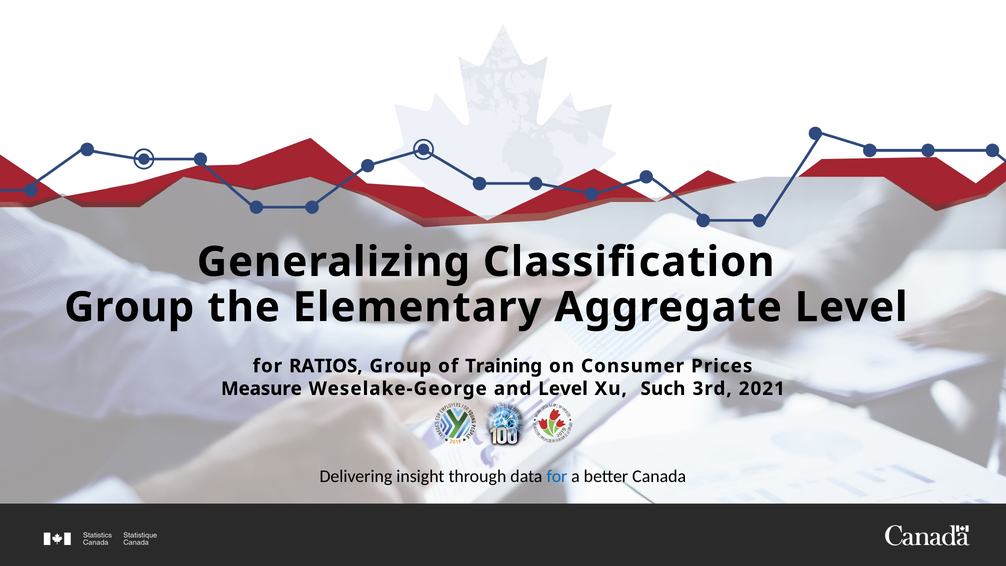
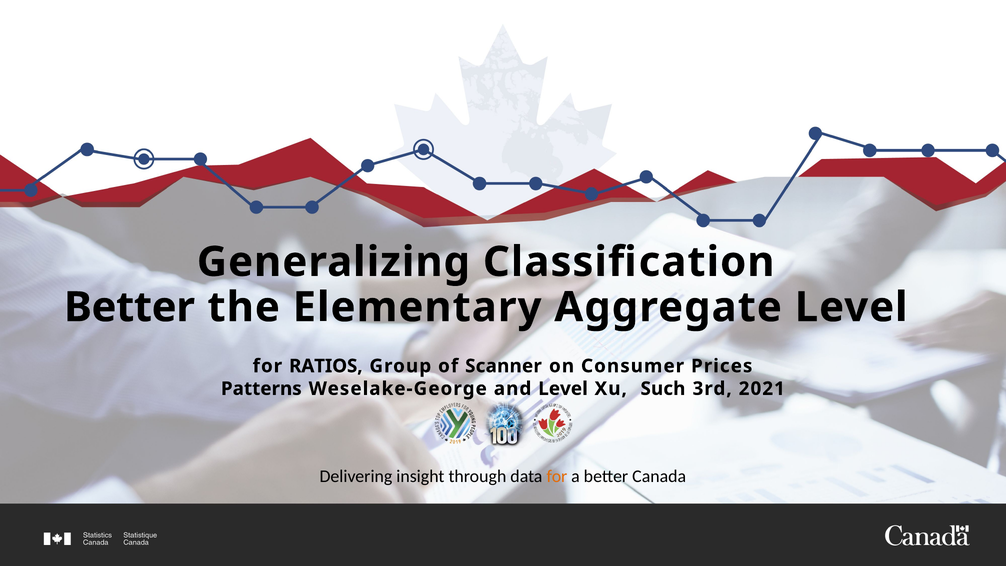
Group at (129, 307): Group -> Better
Training: Training -> Scanner
Measure: Measure -> Patterns
for at (557, 476) colour: blue -> orange
